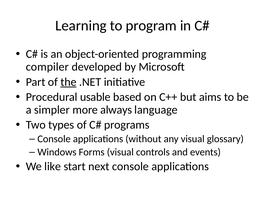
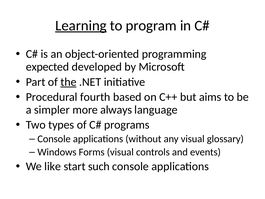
Learning underline: none -> present
compiler: compiler -> expected
usable: usable -> fourth
next: next -> such
